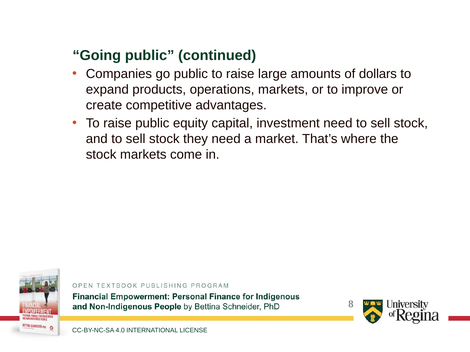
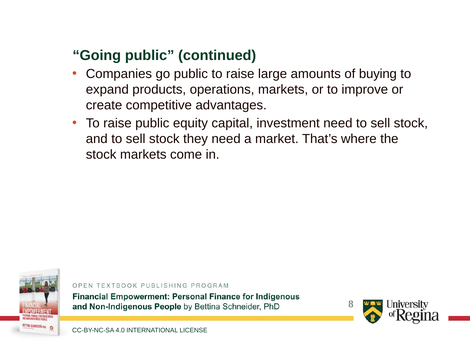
dollars: dollars -> buying
